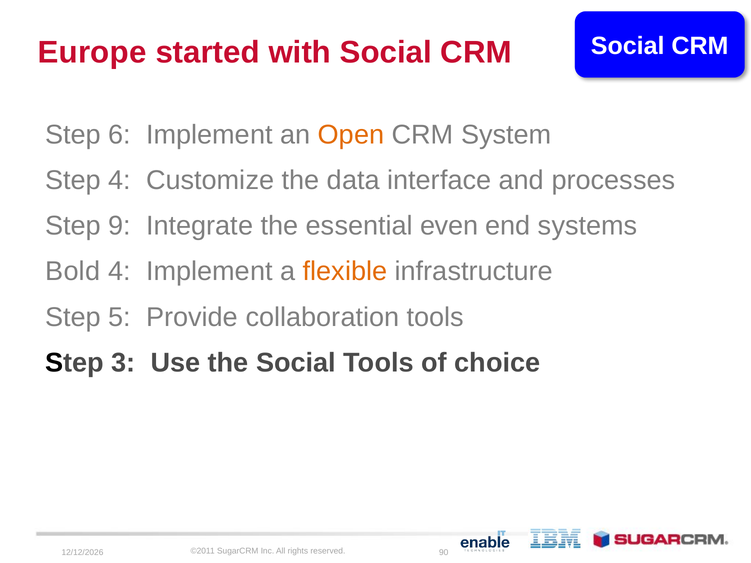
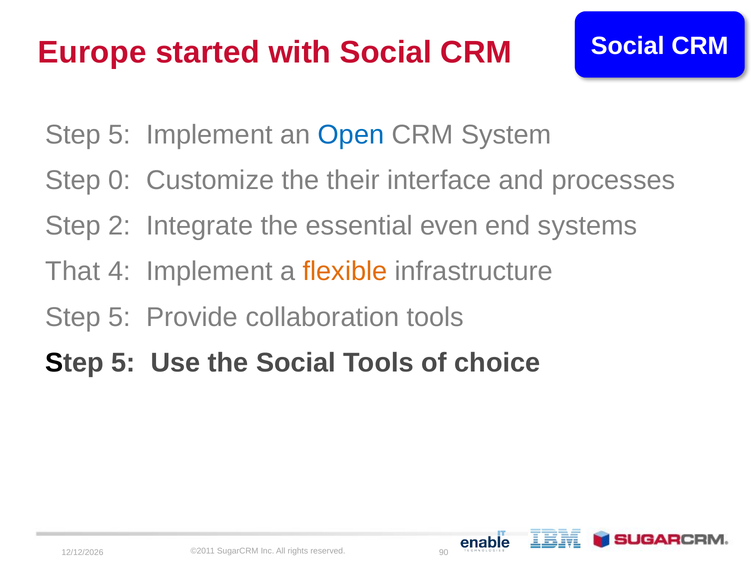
6 at (120, 135): 6 -> 5
Open colour: orange -> blue
Step 4: 4 -> 0
data: data -> their
9: 9 -> 2
Bold: Bold -> That
3 at (123, 363): 3 -> 5
